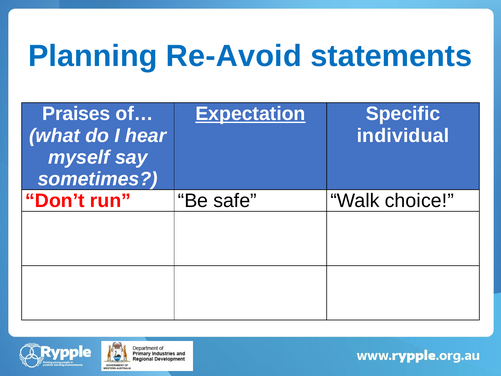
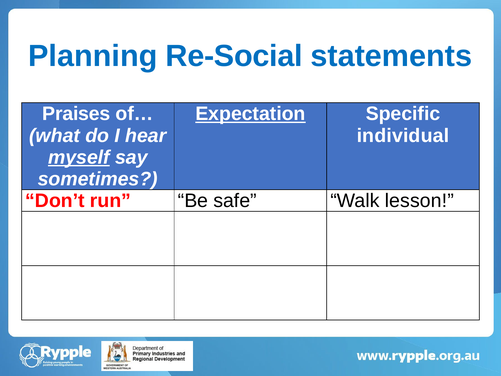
Re-Avoid: Re-Avoid -> Re-Social
myself underline: none -> present
choice: choice -> lesson
